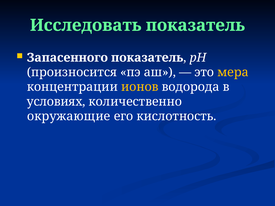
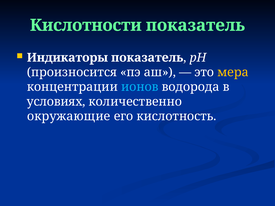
Исследовать: Исследовать -> Кислотности
Запасенного: Запасенного -> Индикаторы
ионов colour: yellow -> light blue
